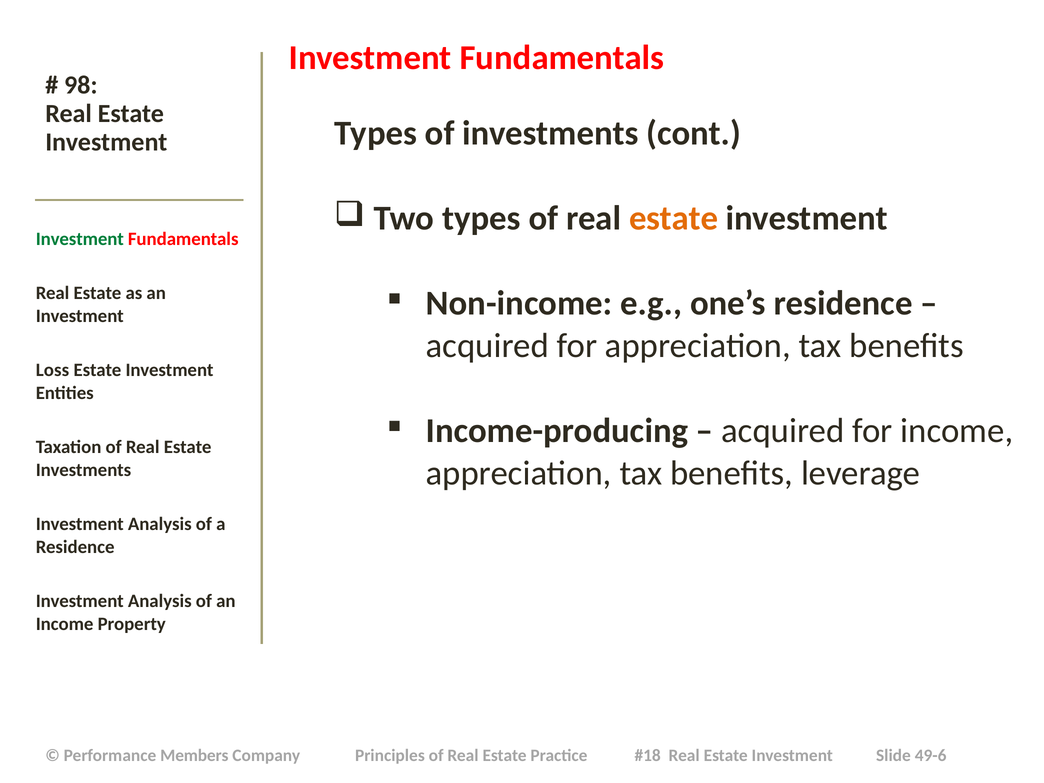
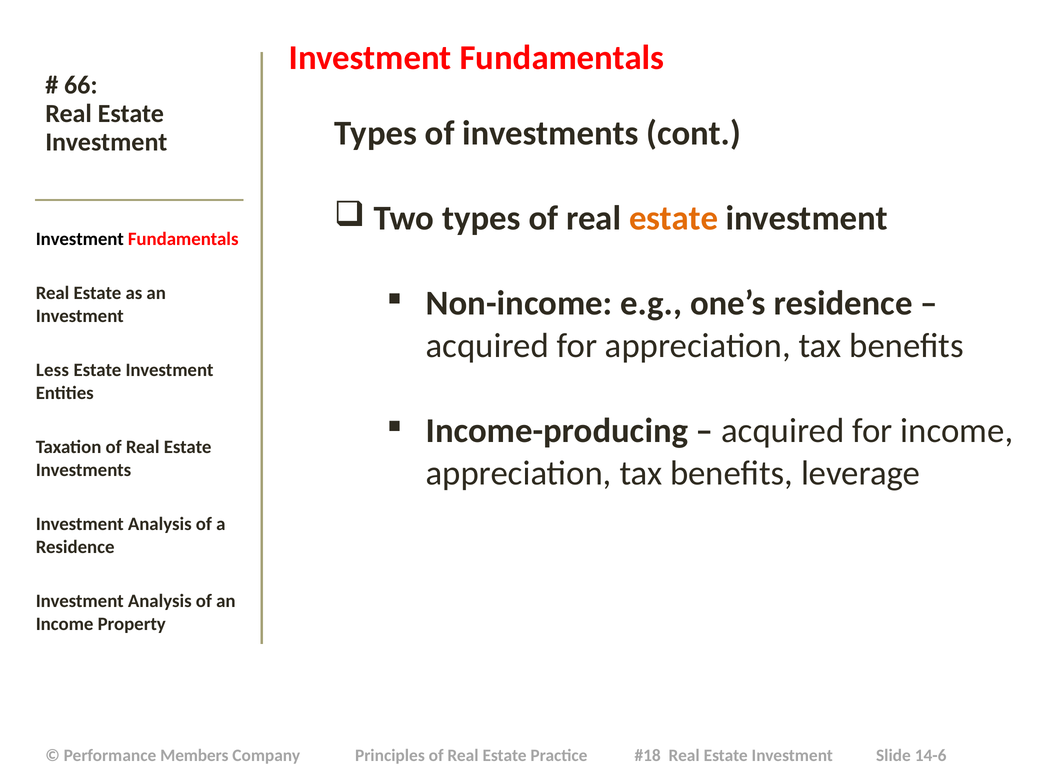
98: 98 -> 66
Investment at (80, 239) colour: green -> black
Loss: Loss -> Less
49-6: 49-6 -> 14-6
